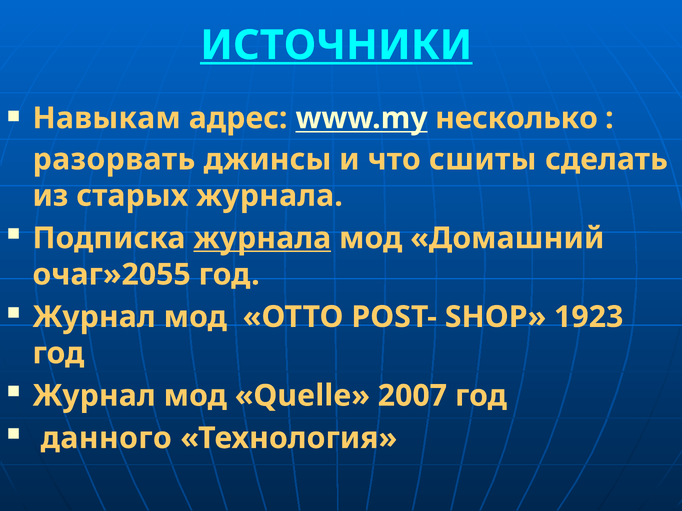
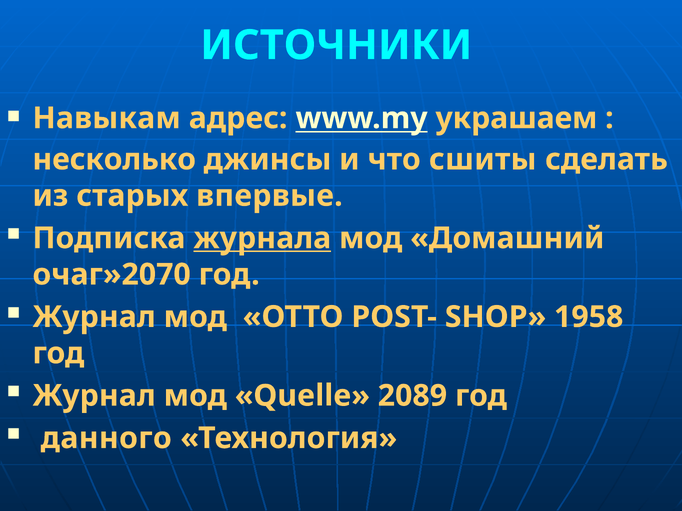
ИСТОЧНИКИ underline: present -> none
несколько: несколько -> украшаем
разорвать: разорвать -> несколько
старых журнала: журнала -> впервые
очаг»2055: очаг»2055 -> очаг»2070
1923: 1923 -> 1958
2007: 2007 -> 2089
